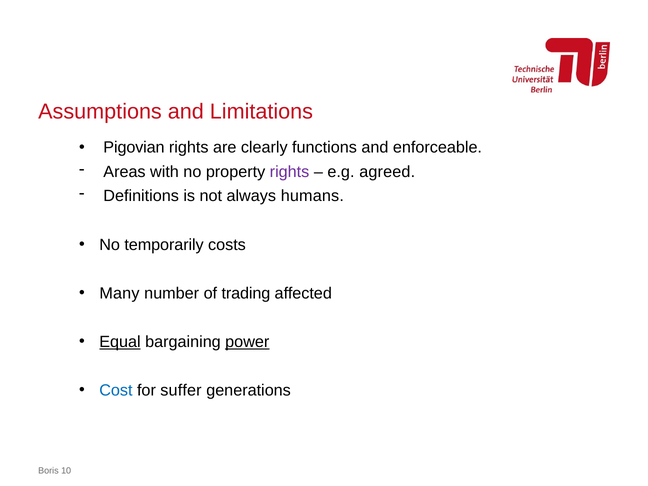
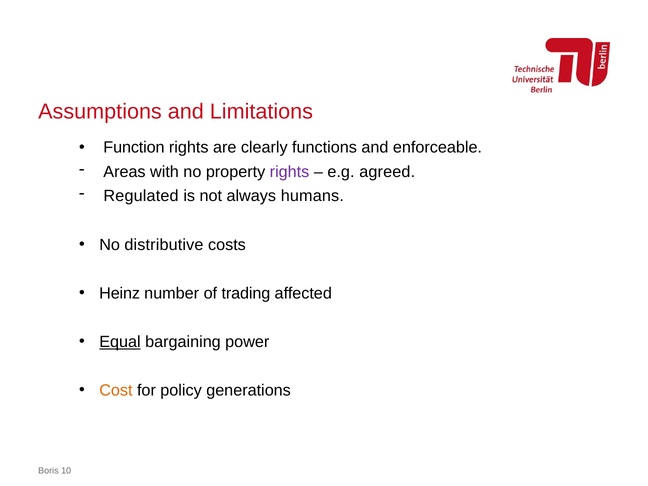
Pigovian: Pigovian -> Function
Definitions: Definitions -> Regulated
temporarily: temporarily -> distributive
Many: Many -> Heinz
power underline: present -> none
Cost colour: blue -> orange
suffer: suffer -> policy
